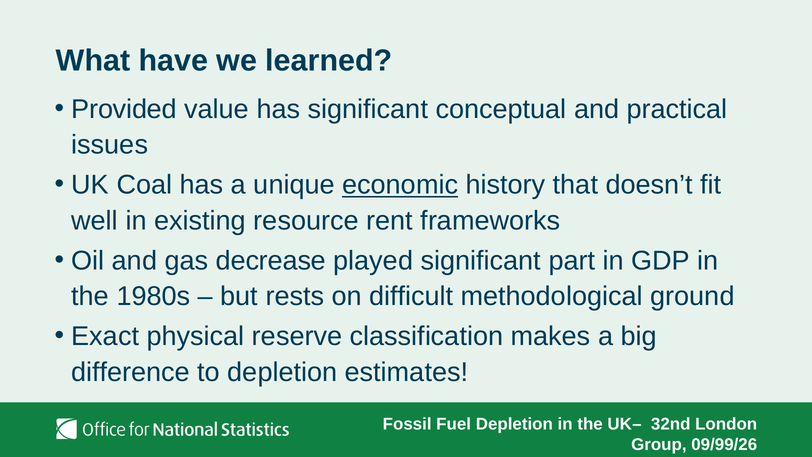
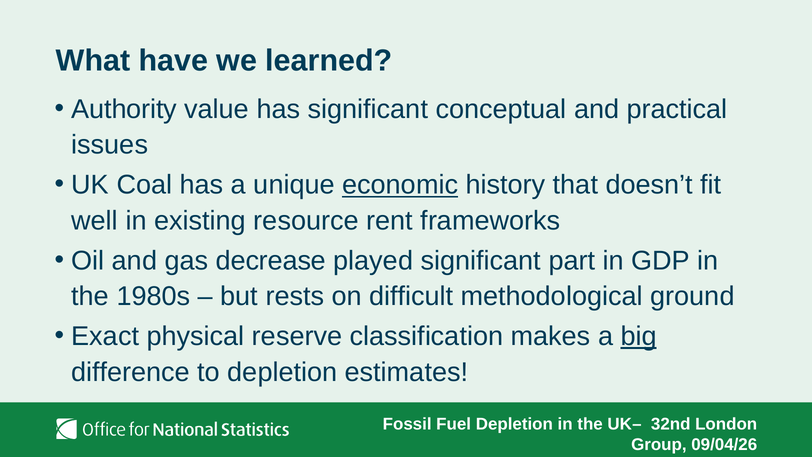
Provided: Provided -> Authority
big underline: none -> present
09/99/26: 09/99/26 -> 09/04/26
